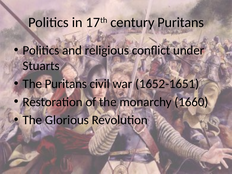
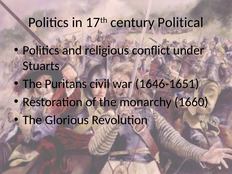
century Puritans: Puritans -> Political
1652-1651: 1652-1651 -> 1646-1651
